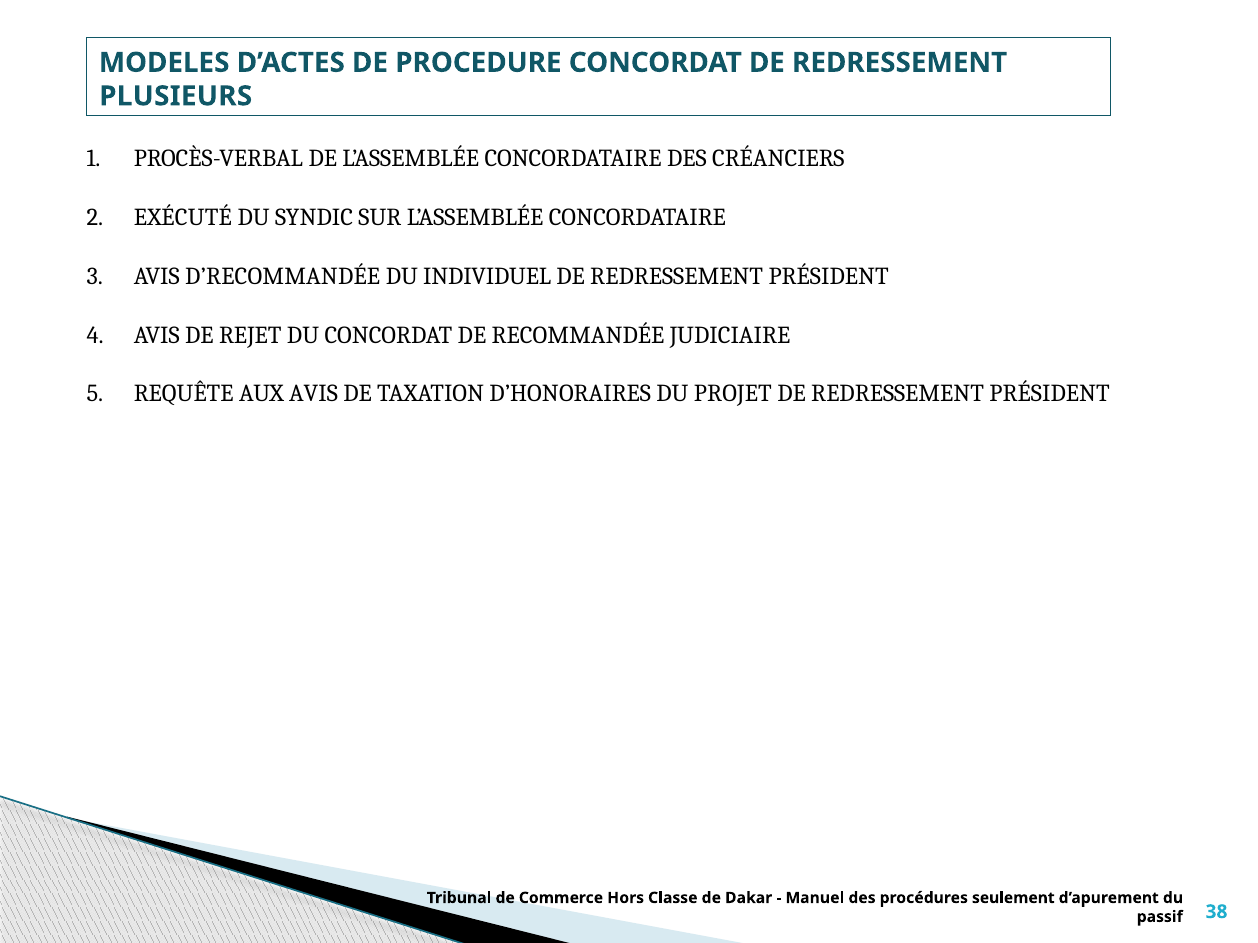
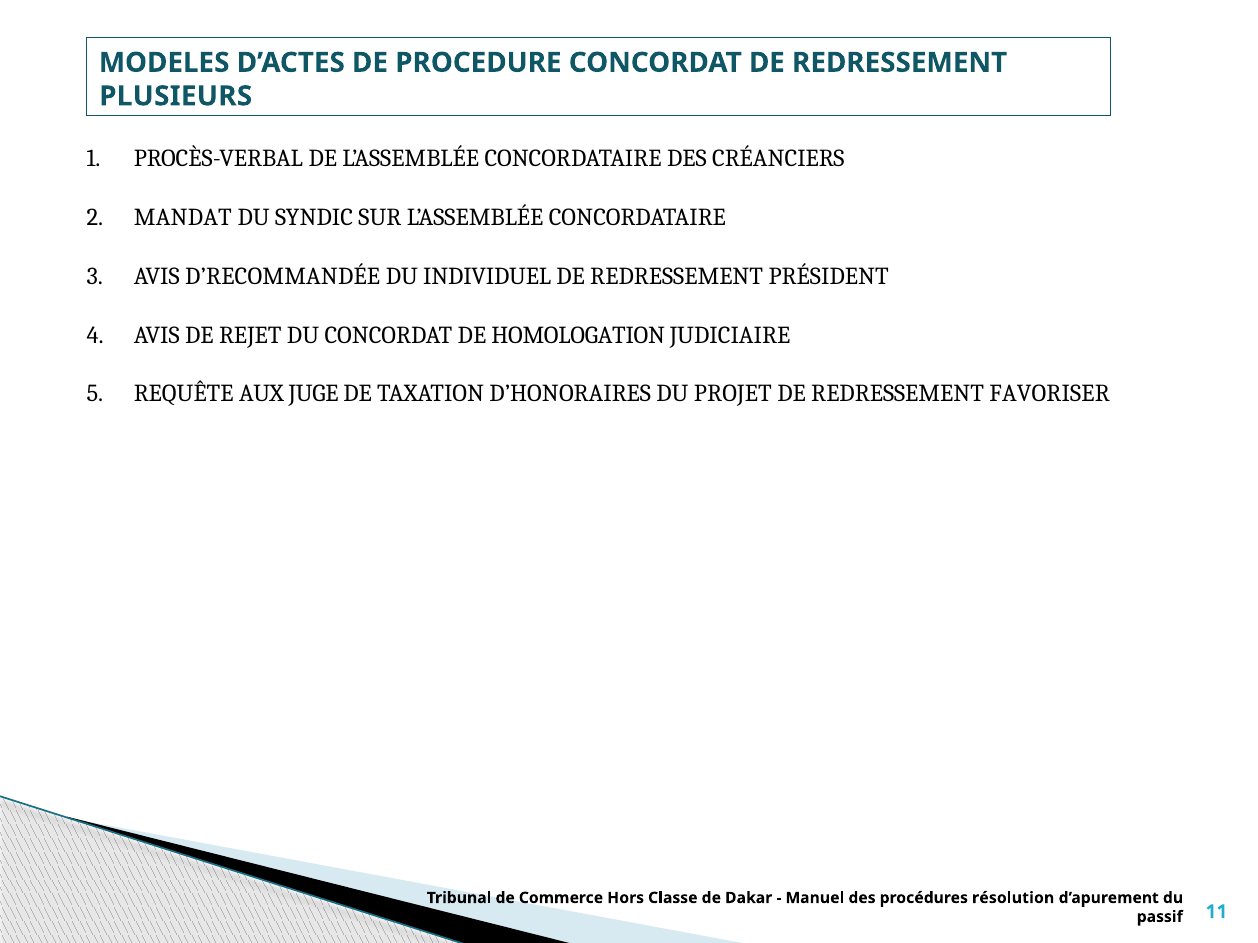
EXÉCUTÉ: EXÉCUTÉ -> MANDAT
RECOMMANDÉE: RECOMMANDÉE -> HOMOLOGATION
AUX AVIS: AVIS -> JUGE
PRÉSIDENT at (1050, 394): PRÉSIDENT -> FAVORISER
seulement: seulement -> résolution
38: 38 -> 11
